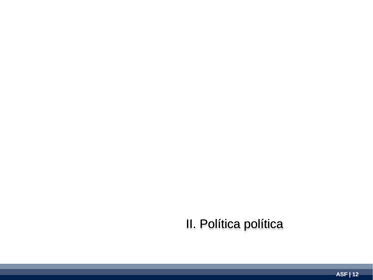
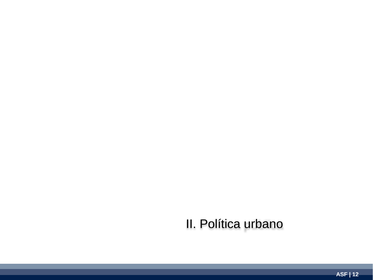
Política política: política -> urbano
